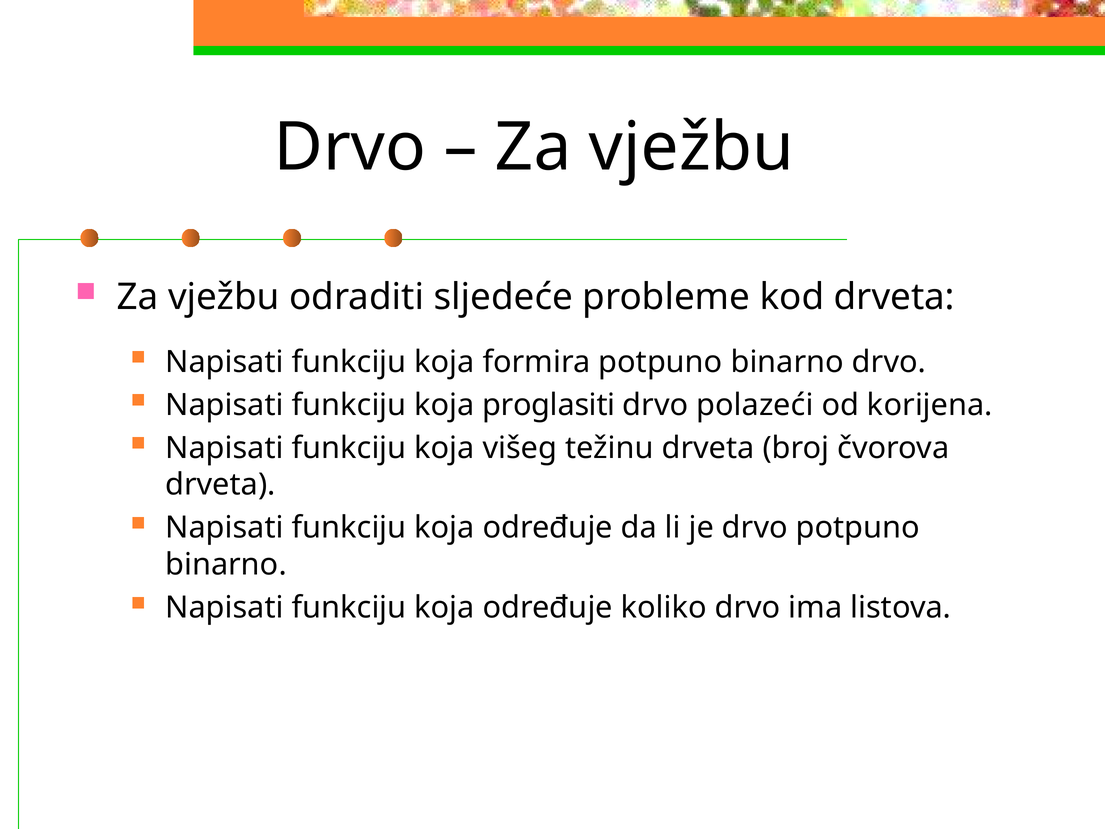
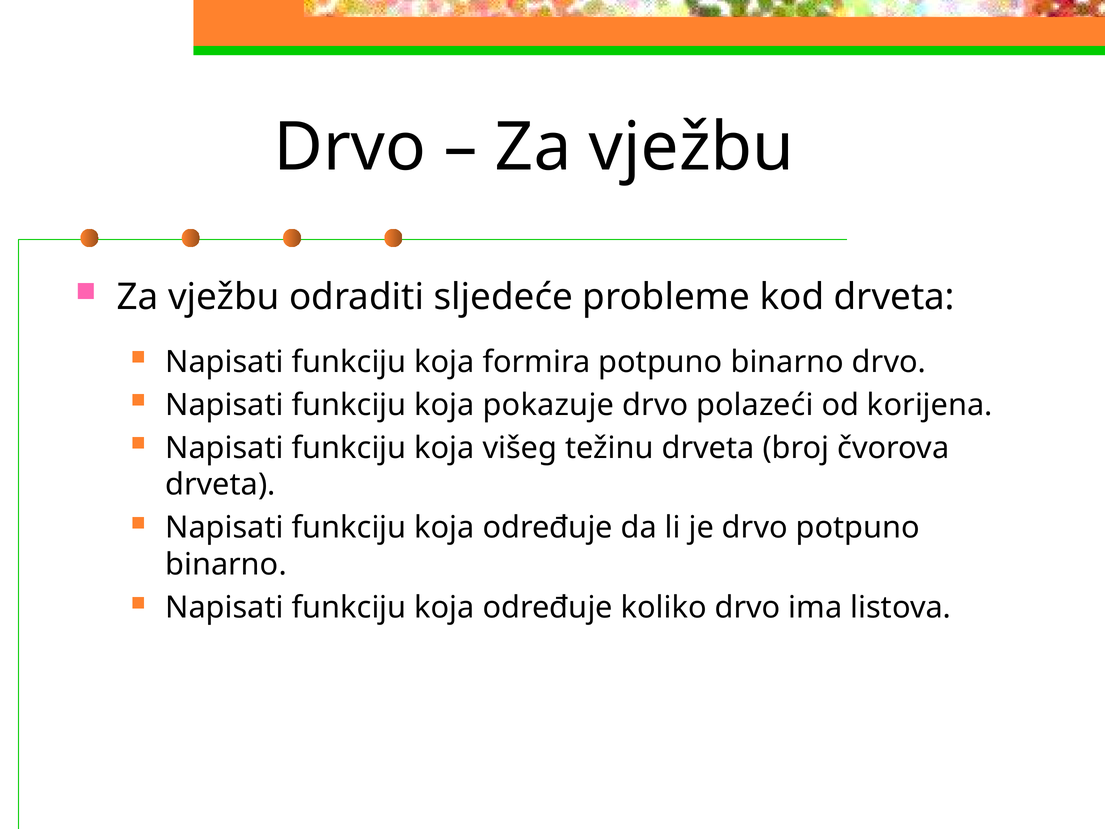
proglasiti: proglasiti -> pokazuje
